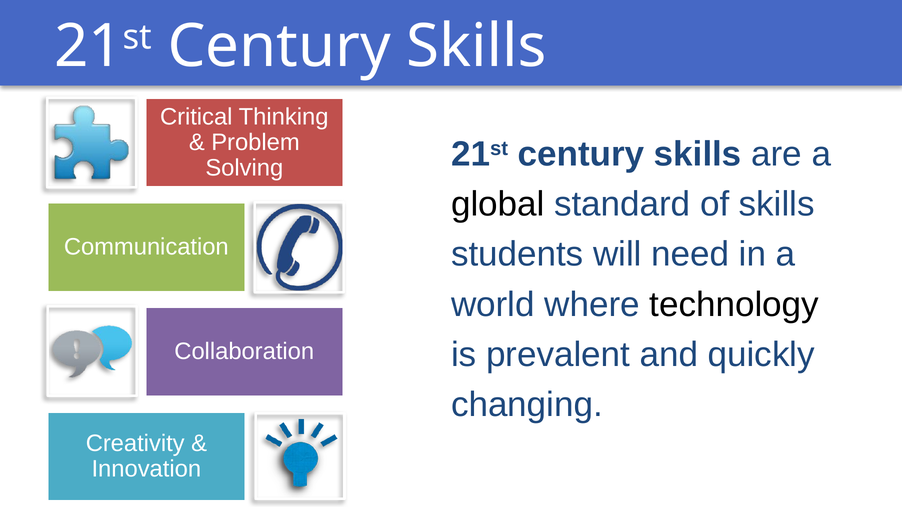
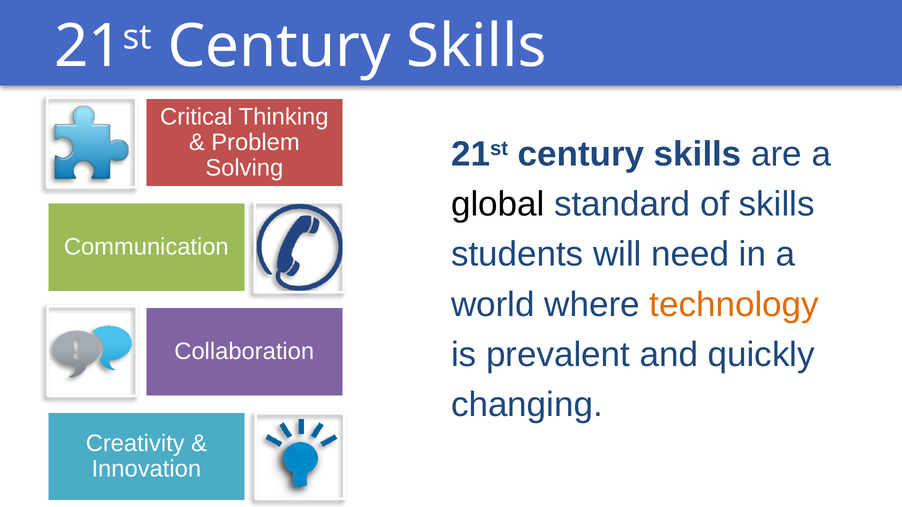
technology colour: black -> orange
